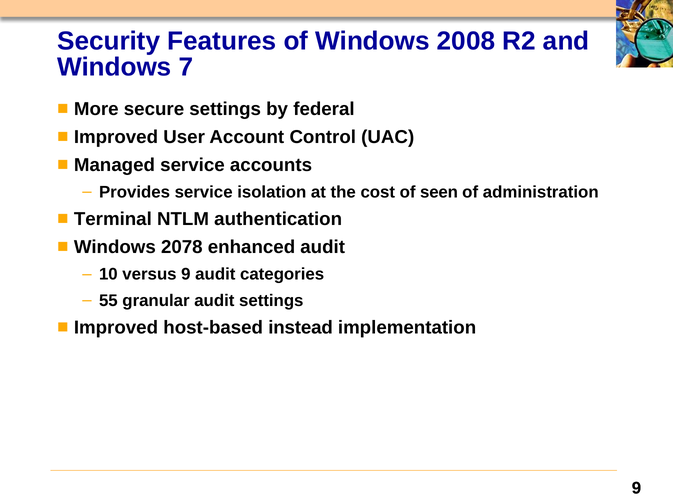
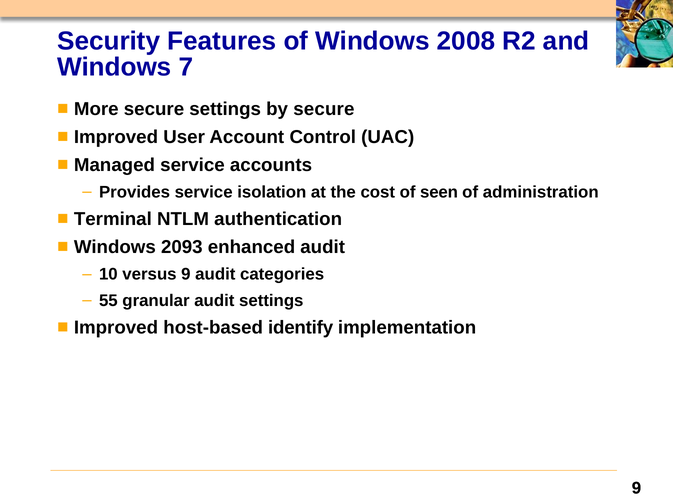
by federal: federal -> secure
2078: 2078 -> 2093
instead: instead -> identify
